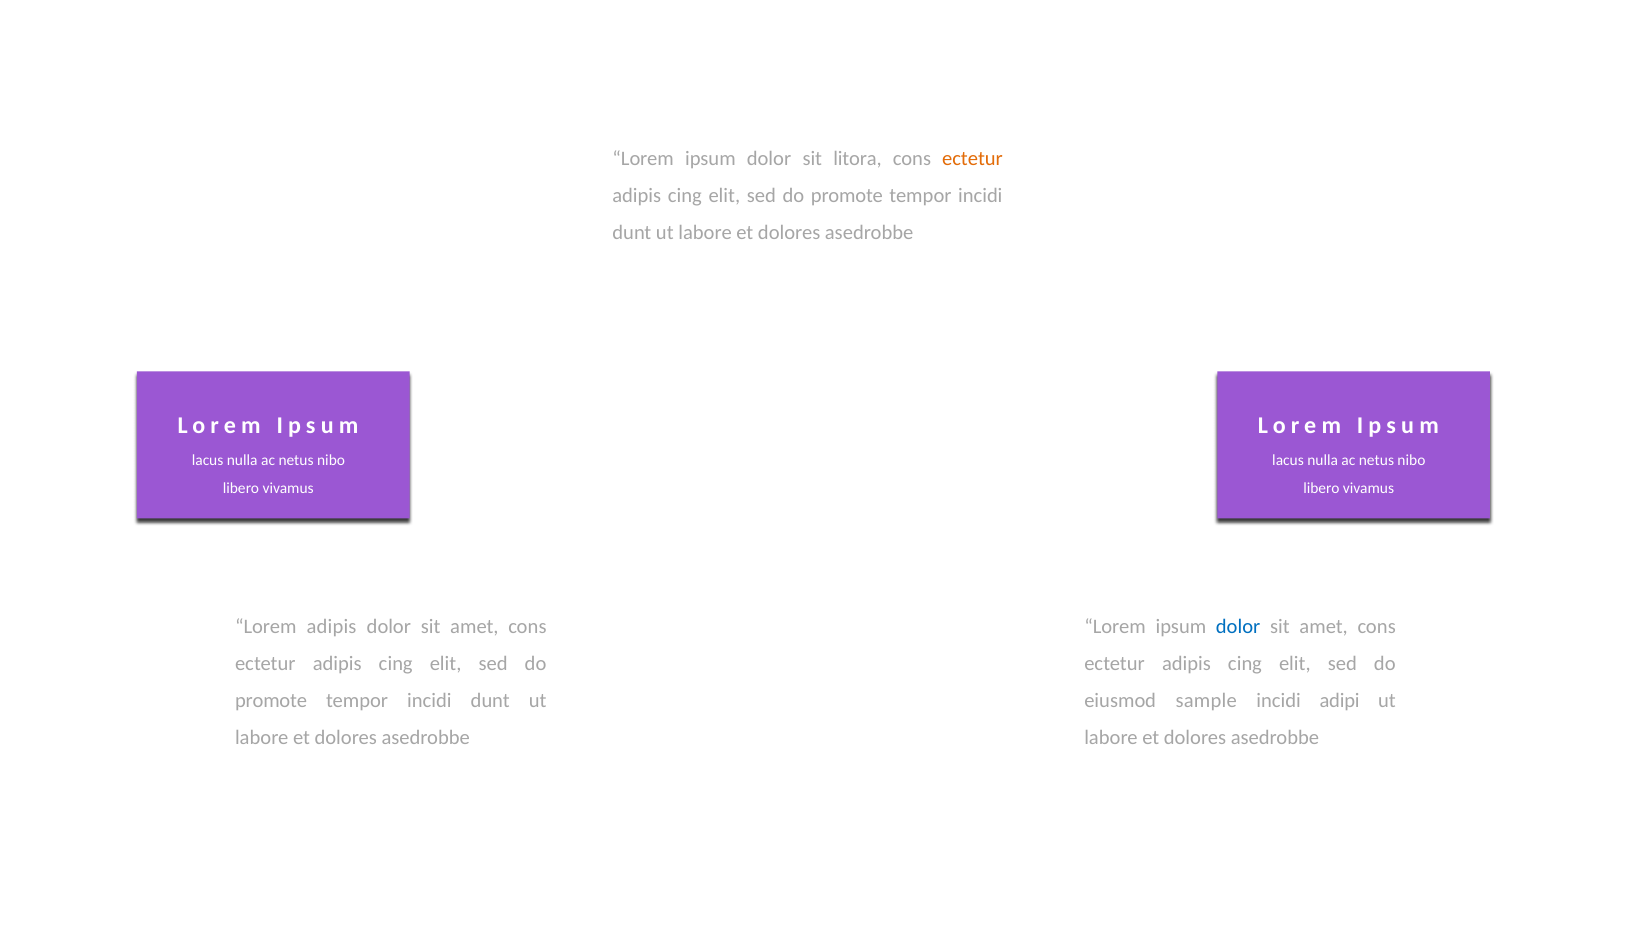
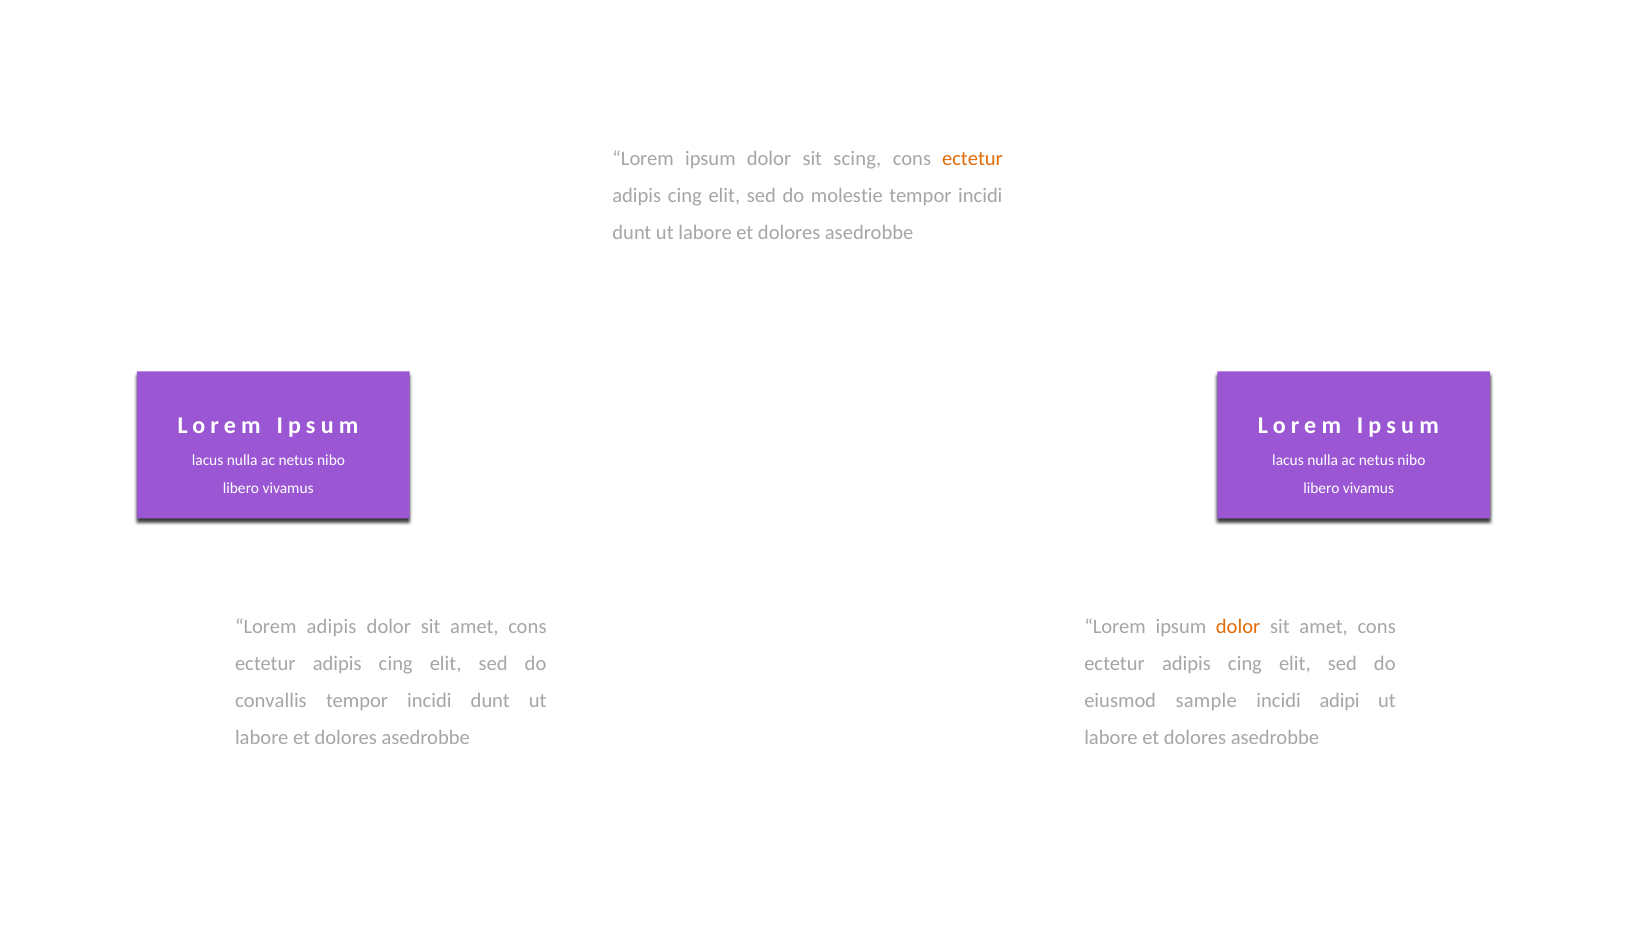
litora: litora -> scing
promote at (847, 196): promote -> molestie
dolor at (1238, 627) colour: blue -> orange
promote at (271, 701): promote -> convallis
